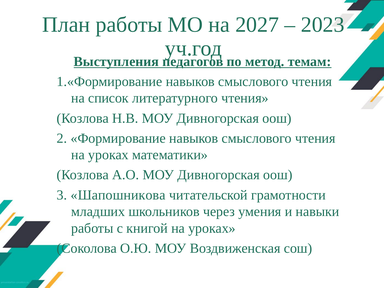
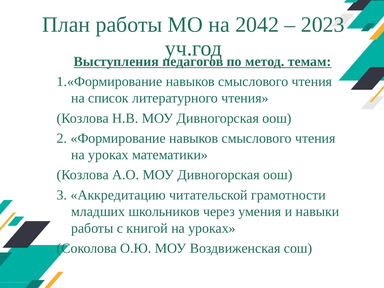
2027: 2027 -> 2042
Шапошникова: Шапошникова -> Аккредитацию
